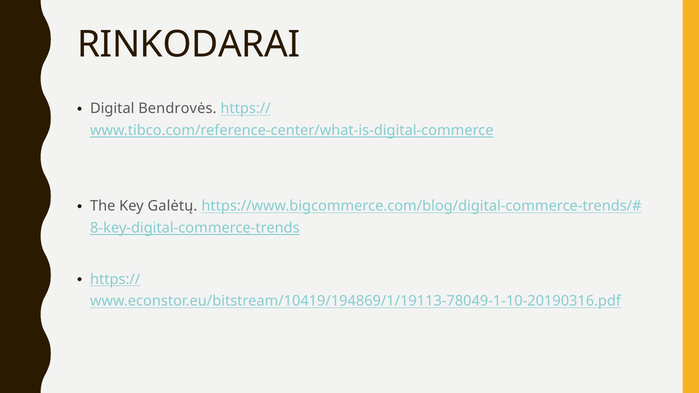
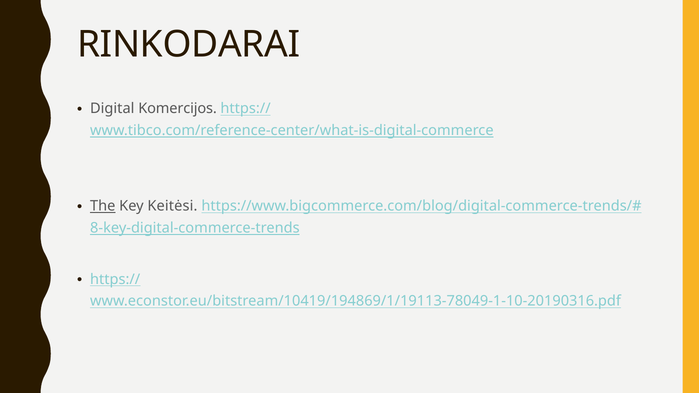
Bendrovės: Bendrovės -> Komercijos
The underline: none -> present
Galėtų: Galėtų -> Keitėsi
